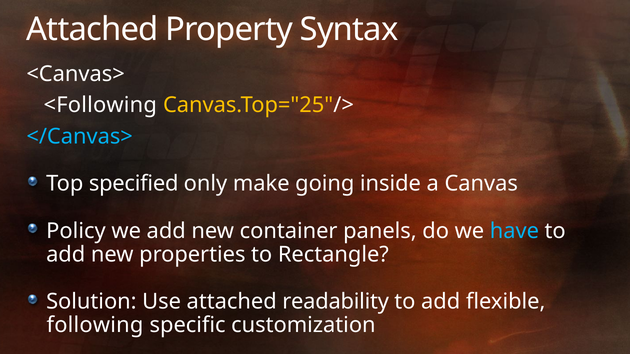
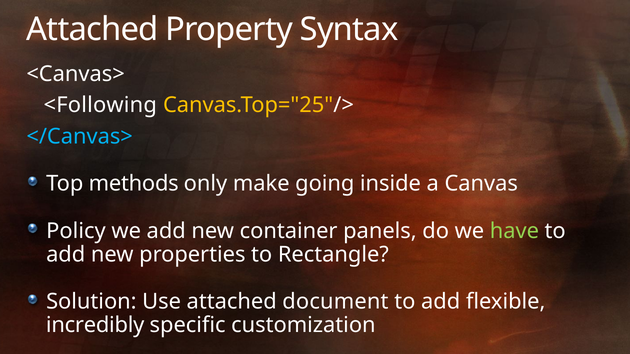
specified: specified -> methods
have colour: light blue -> light green
readability: readability -> document
following: following -> incredibly
